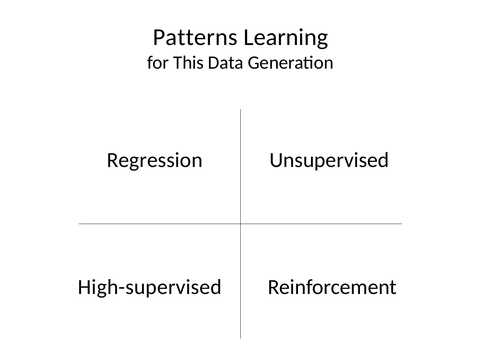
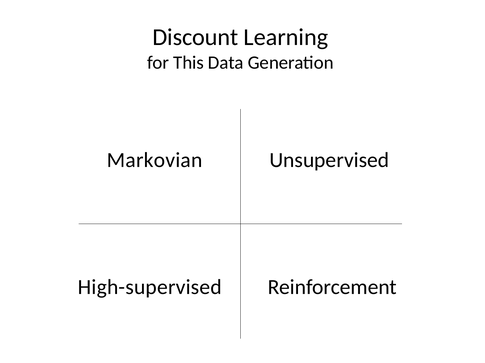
Patterns: Patterns -> Discount
Regression: Regression -> Markovian
